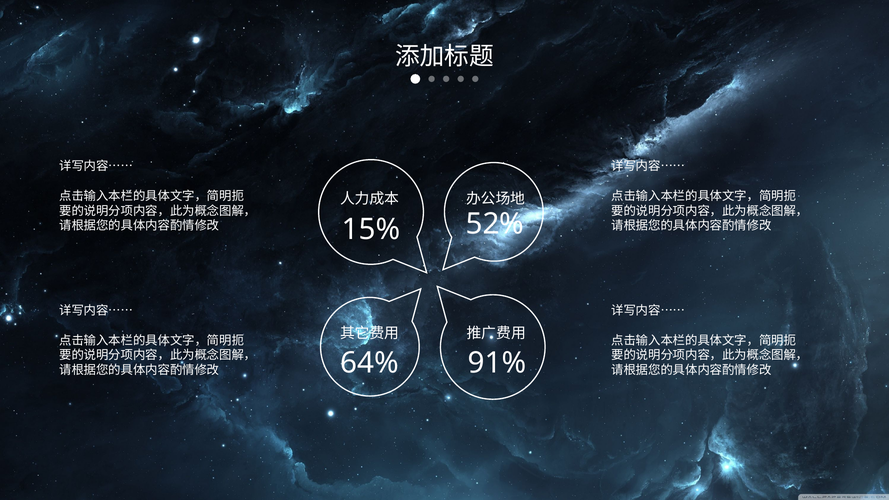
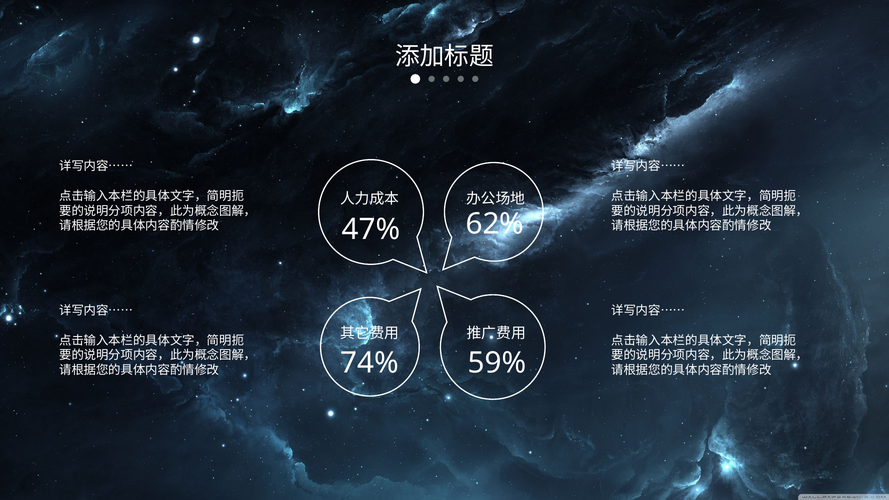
52%: 52% -> 62%
15%: 15% -> 47%
64%: 64% -> 74%
91%: 91% -> 59%
